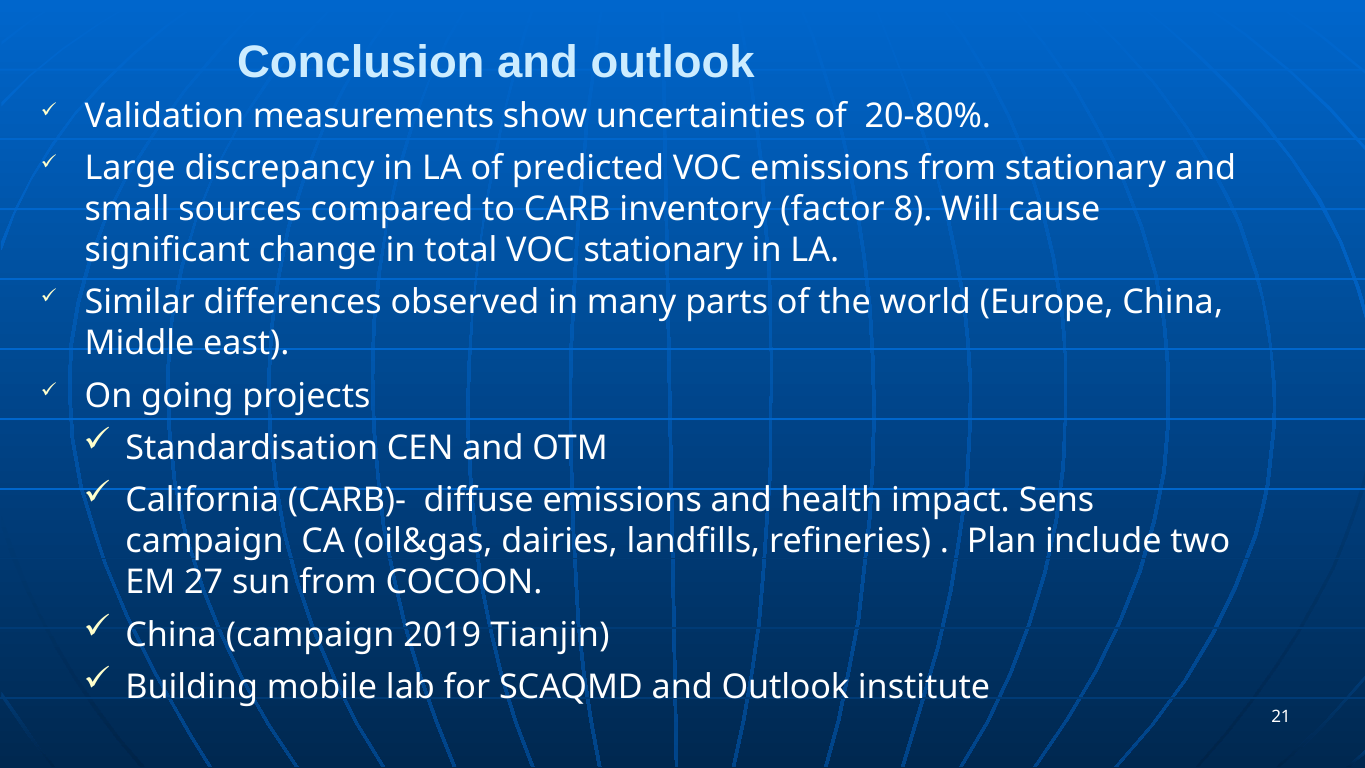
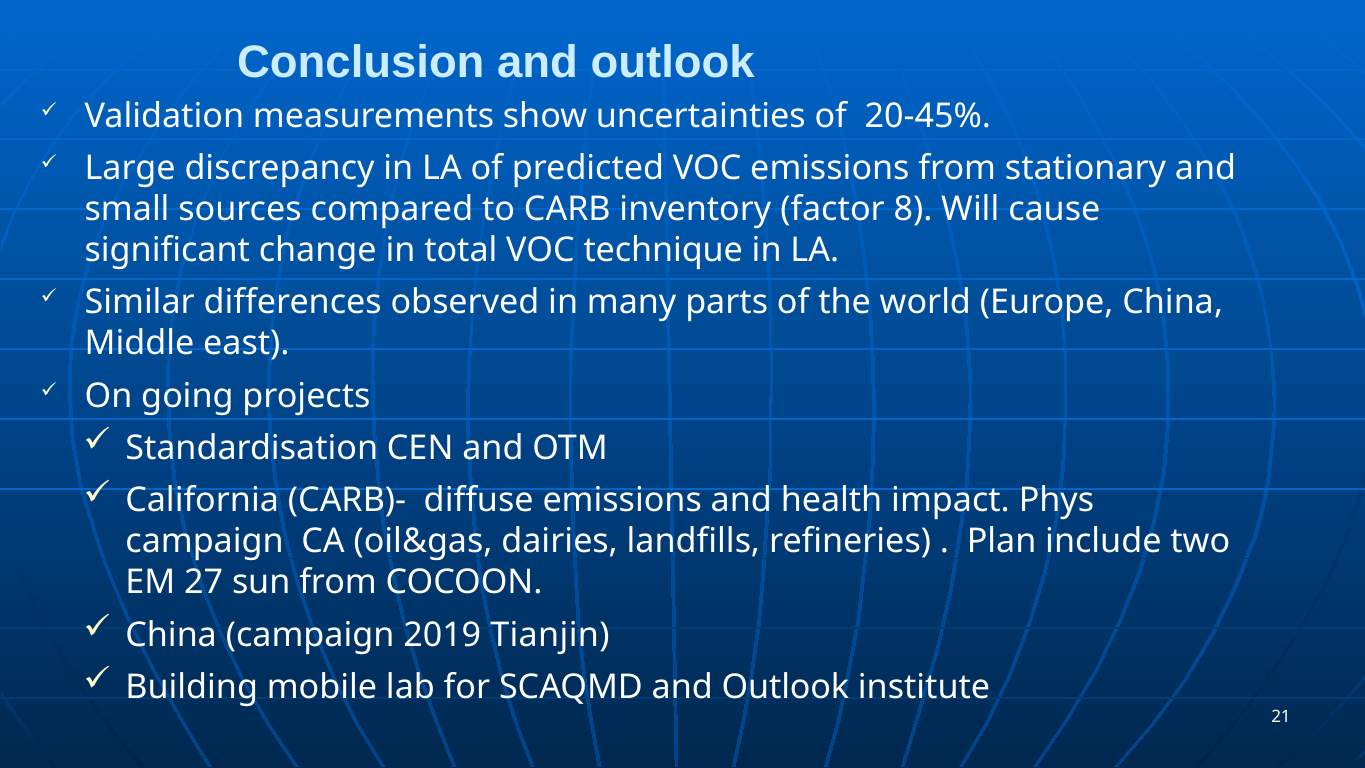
20-80%: 20-80% -> 20-45%
VOC stationary: stationary -> technique
Sens: Sens -> Phys
